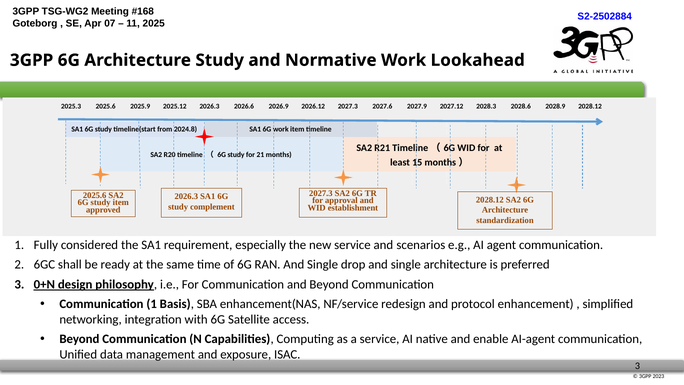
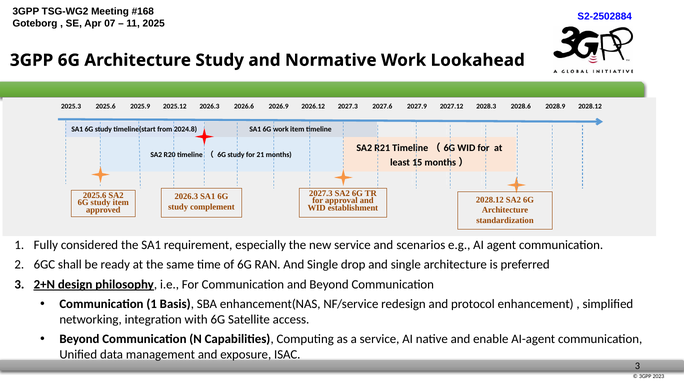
0+N: 0+N -> 2+N
